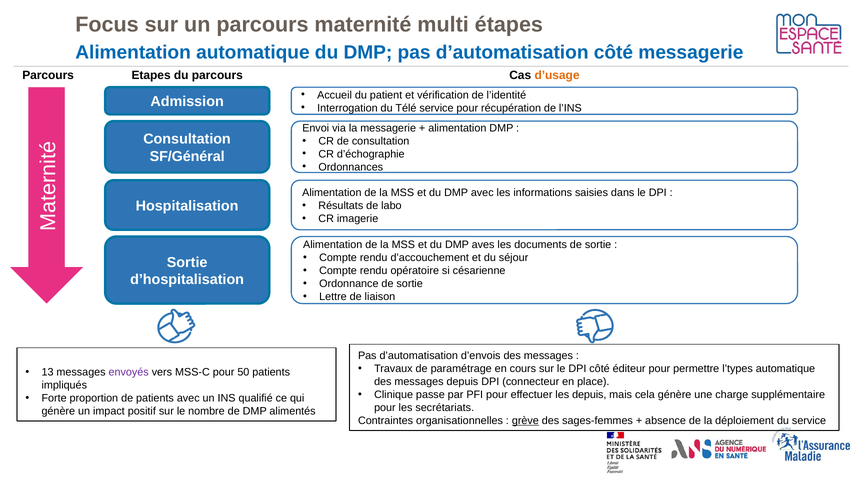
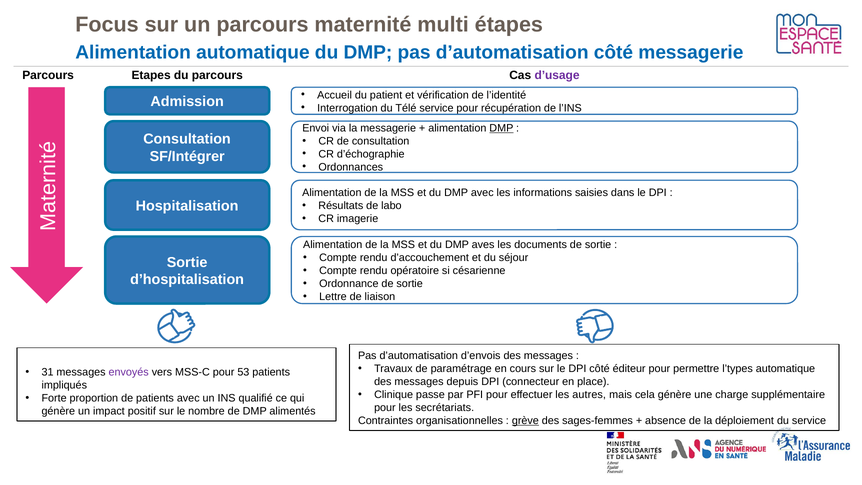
d’usage colour: orange -> purple
DMP at (501, 128) underline: none -> present
SF/Général: SF/Général -> SF/Intégrer
13: 13 -> 31
50: 50 -> 53
les depuis: depuis -> autres
